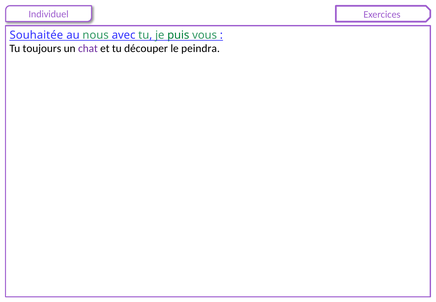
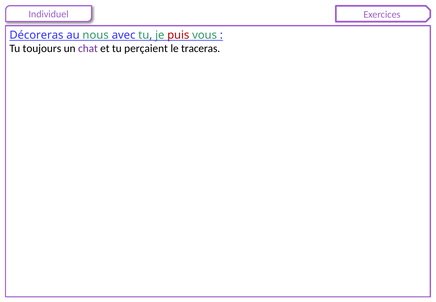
Souhaitée: Souhaitée -> Décoreras
puis colour: green -> red
découper: découper -> perçaient
peindra: peindra -> traceras
